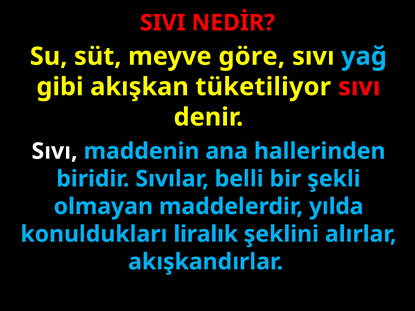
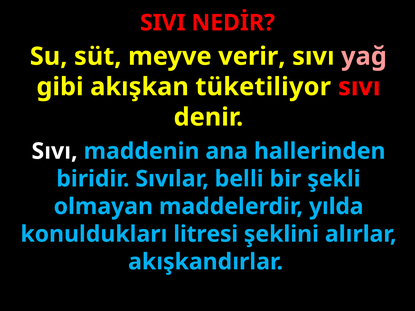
göre: göre -> verir
yağ colour: light blue -> pink
liralık: liralık -> litresi
